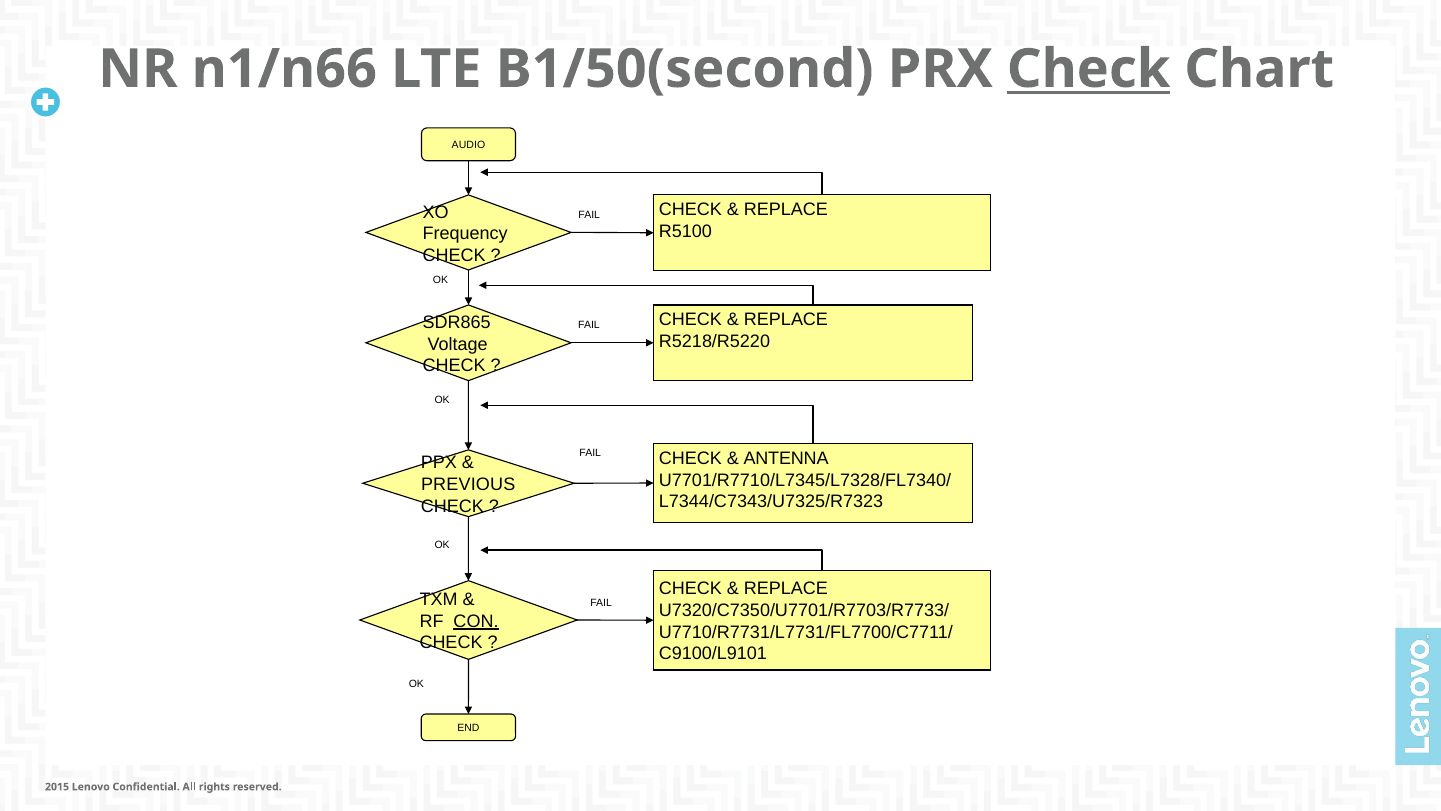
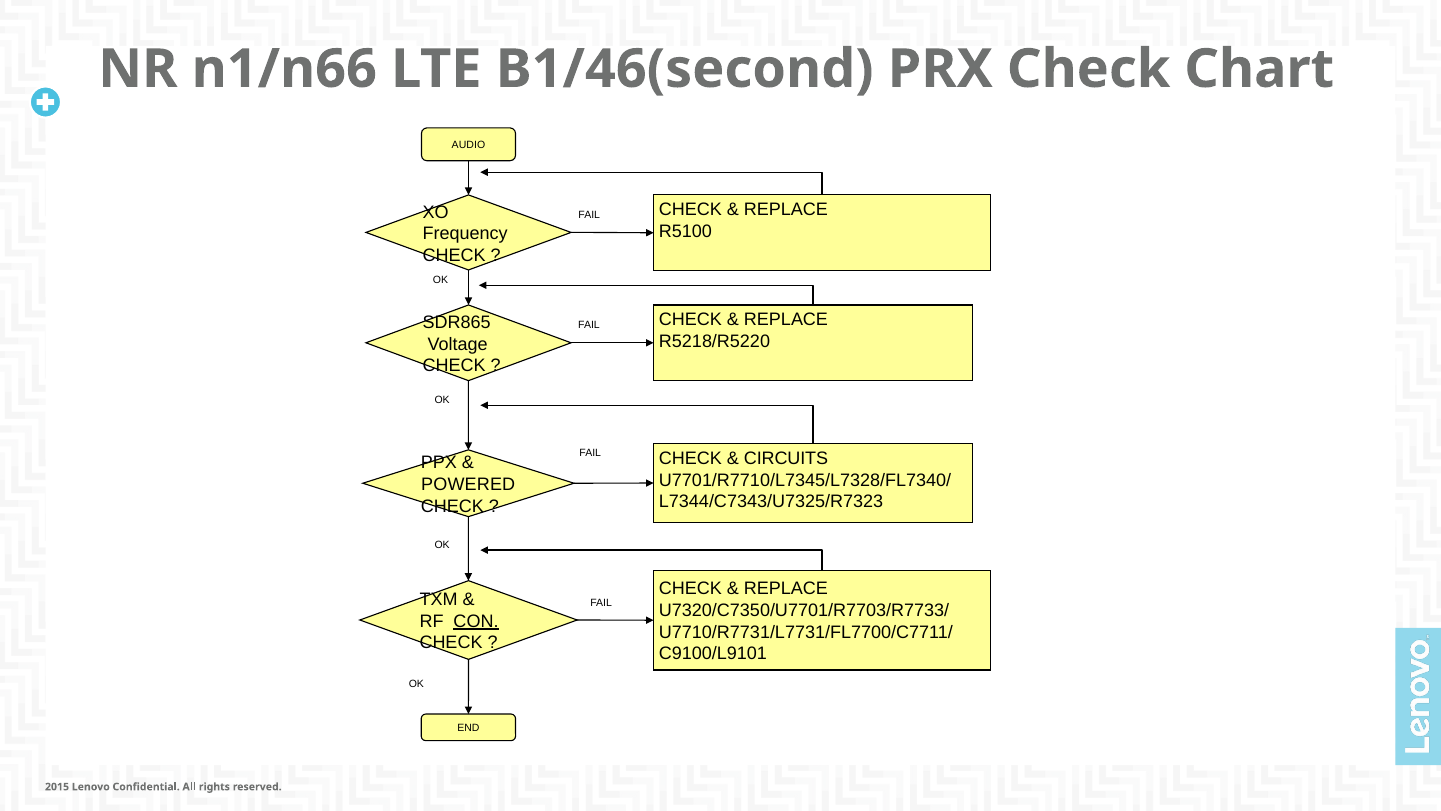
B1/50(second: B1/50(second -> B1/46(second
Check at (1089, 69) underline: present -> none
ANTENNA: ANTENNA -> CIRCUITS
PREVIOUS: PREVIOUS -> POWERED
